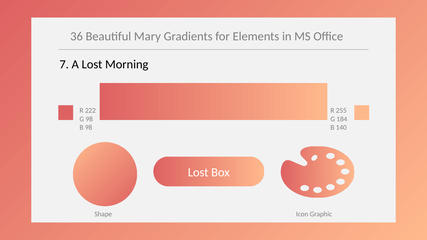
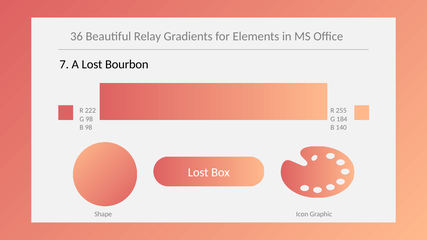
Mary: Mary -> Relay
Morning: Morning -> Bourbon
